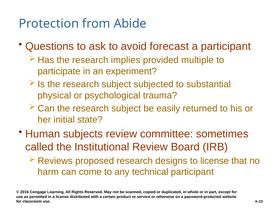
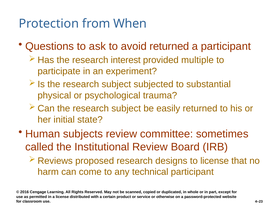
Abide: Abide -> When
avoid forecast: forecast -> returned
implies: implies -> interest
